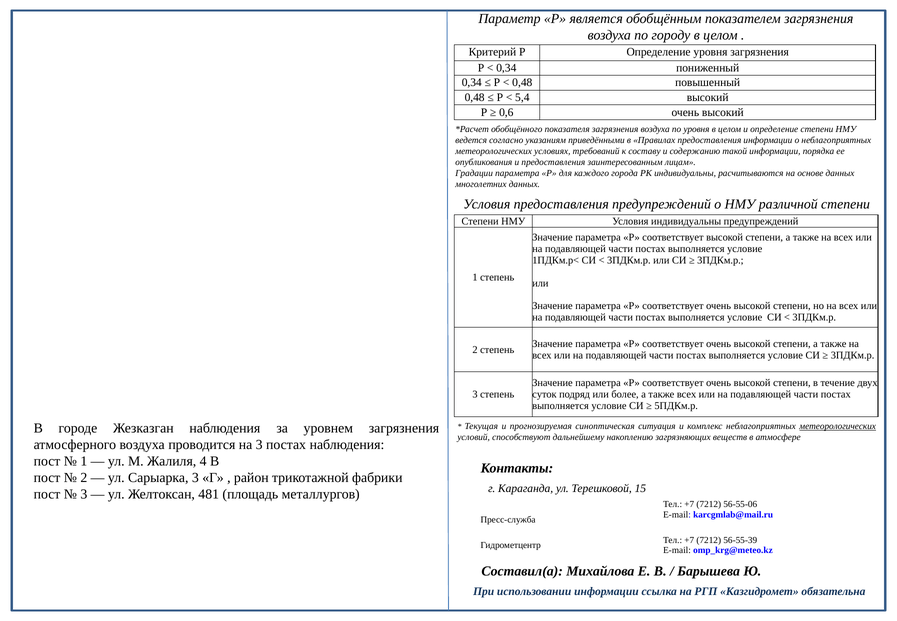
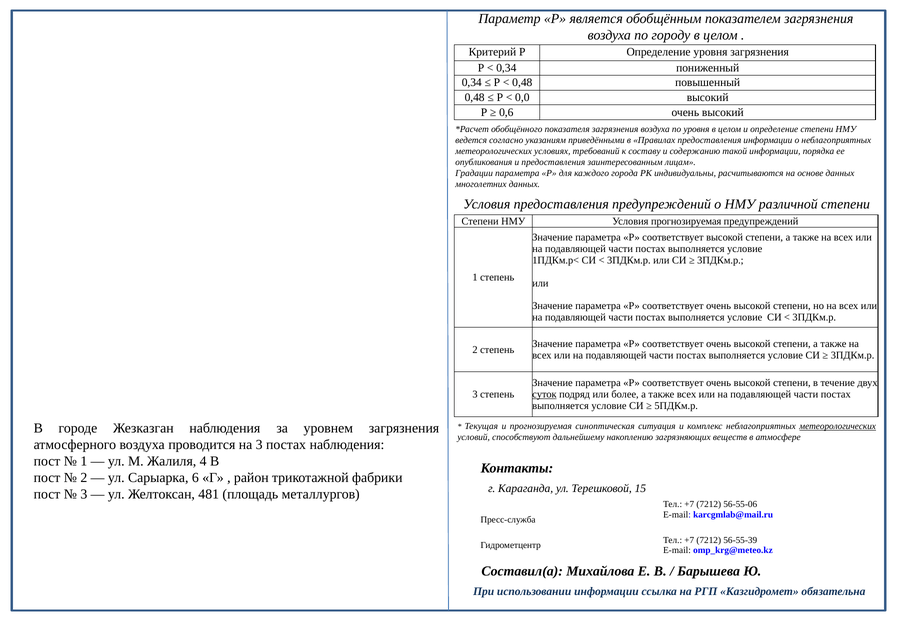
5,4: 5,4 -> 0,0
Условия индивидуальны: индивидуальны -> прогнозируемая
суток underline: none -> present
Сарыарка 3: 3 -> 6
